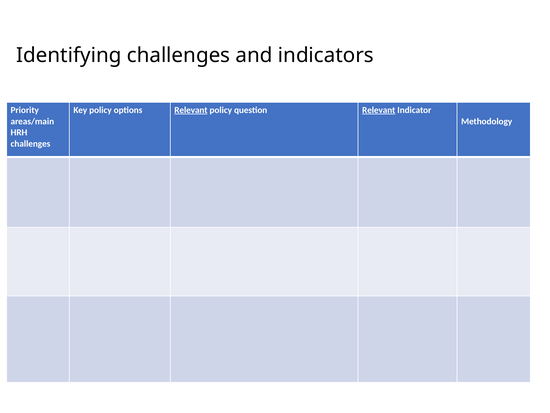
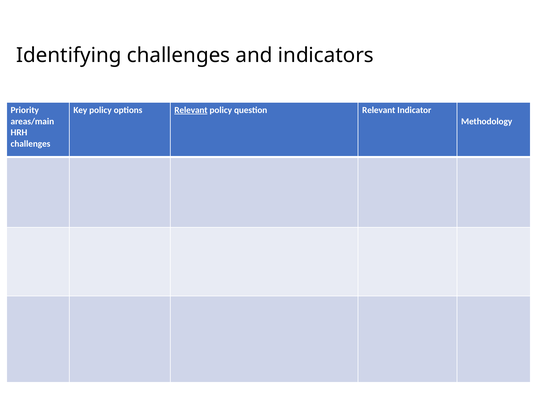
Relevant at (379, 110) underline: present -> none
